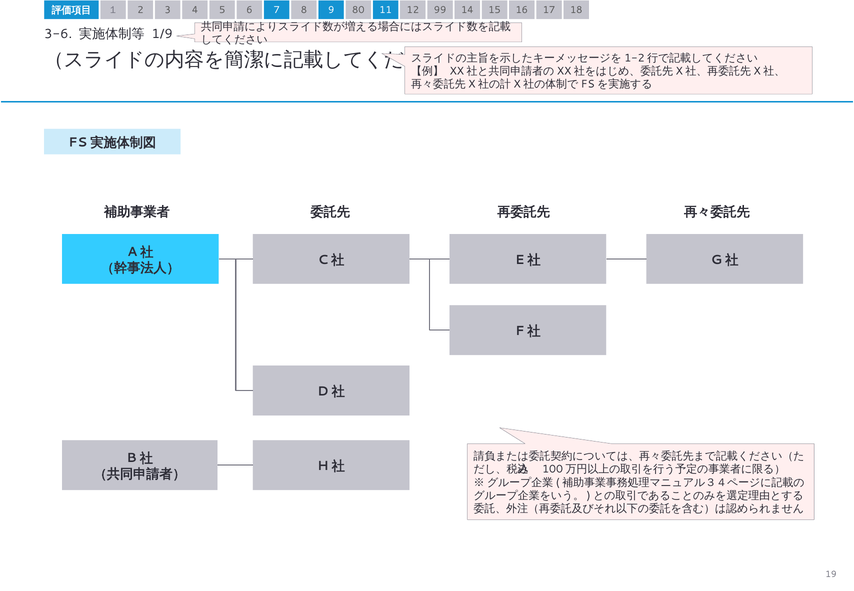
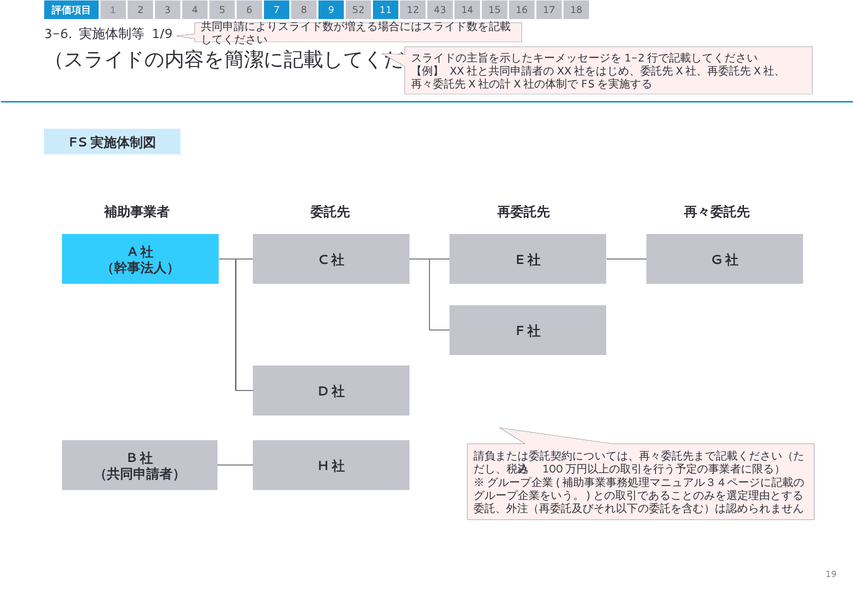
80: 80 -> 52
99: 99 -> 43
